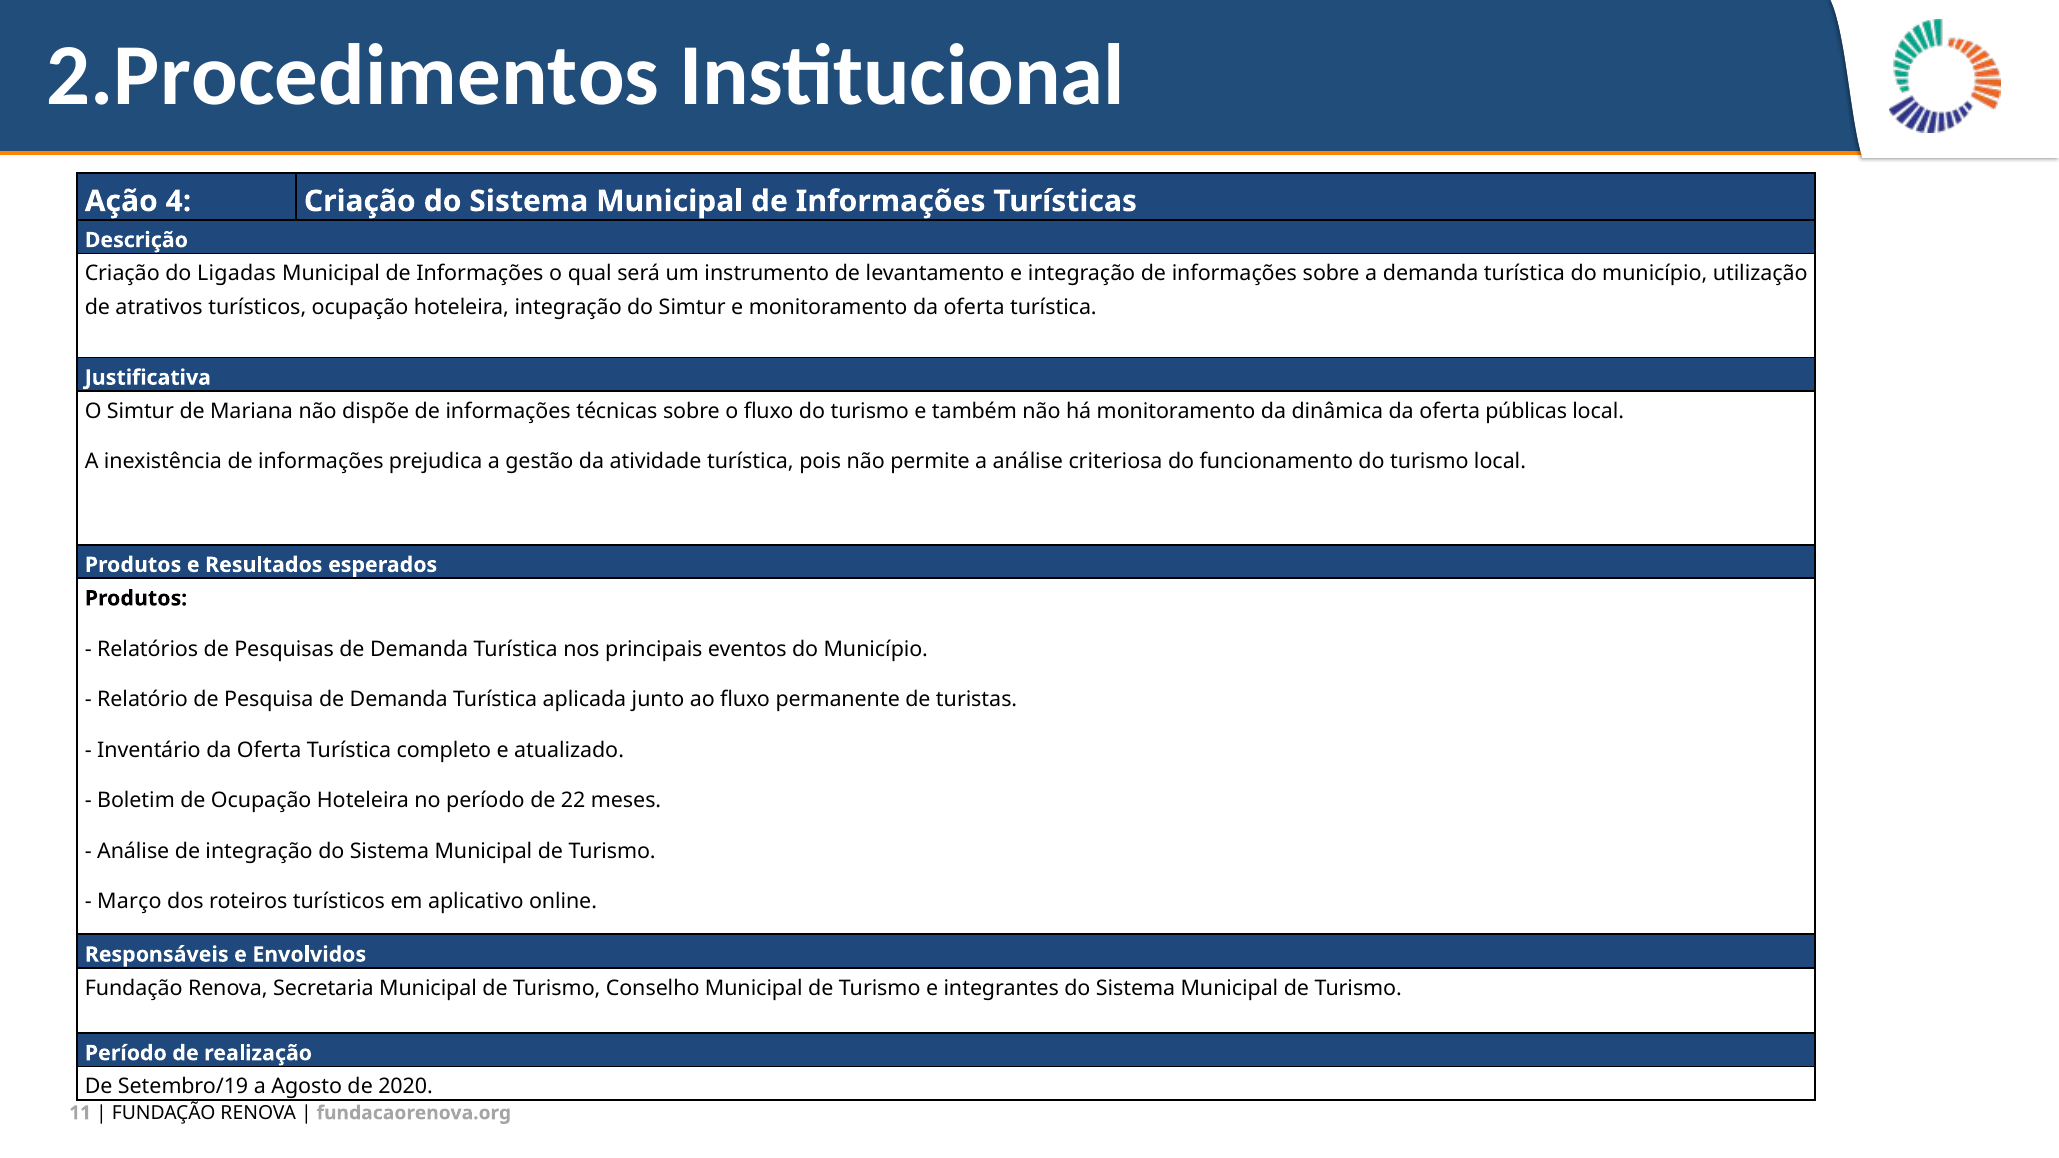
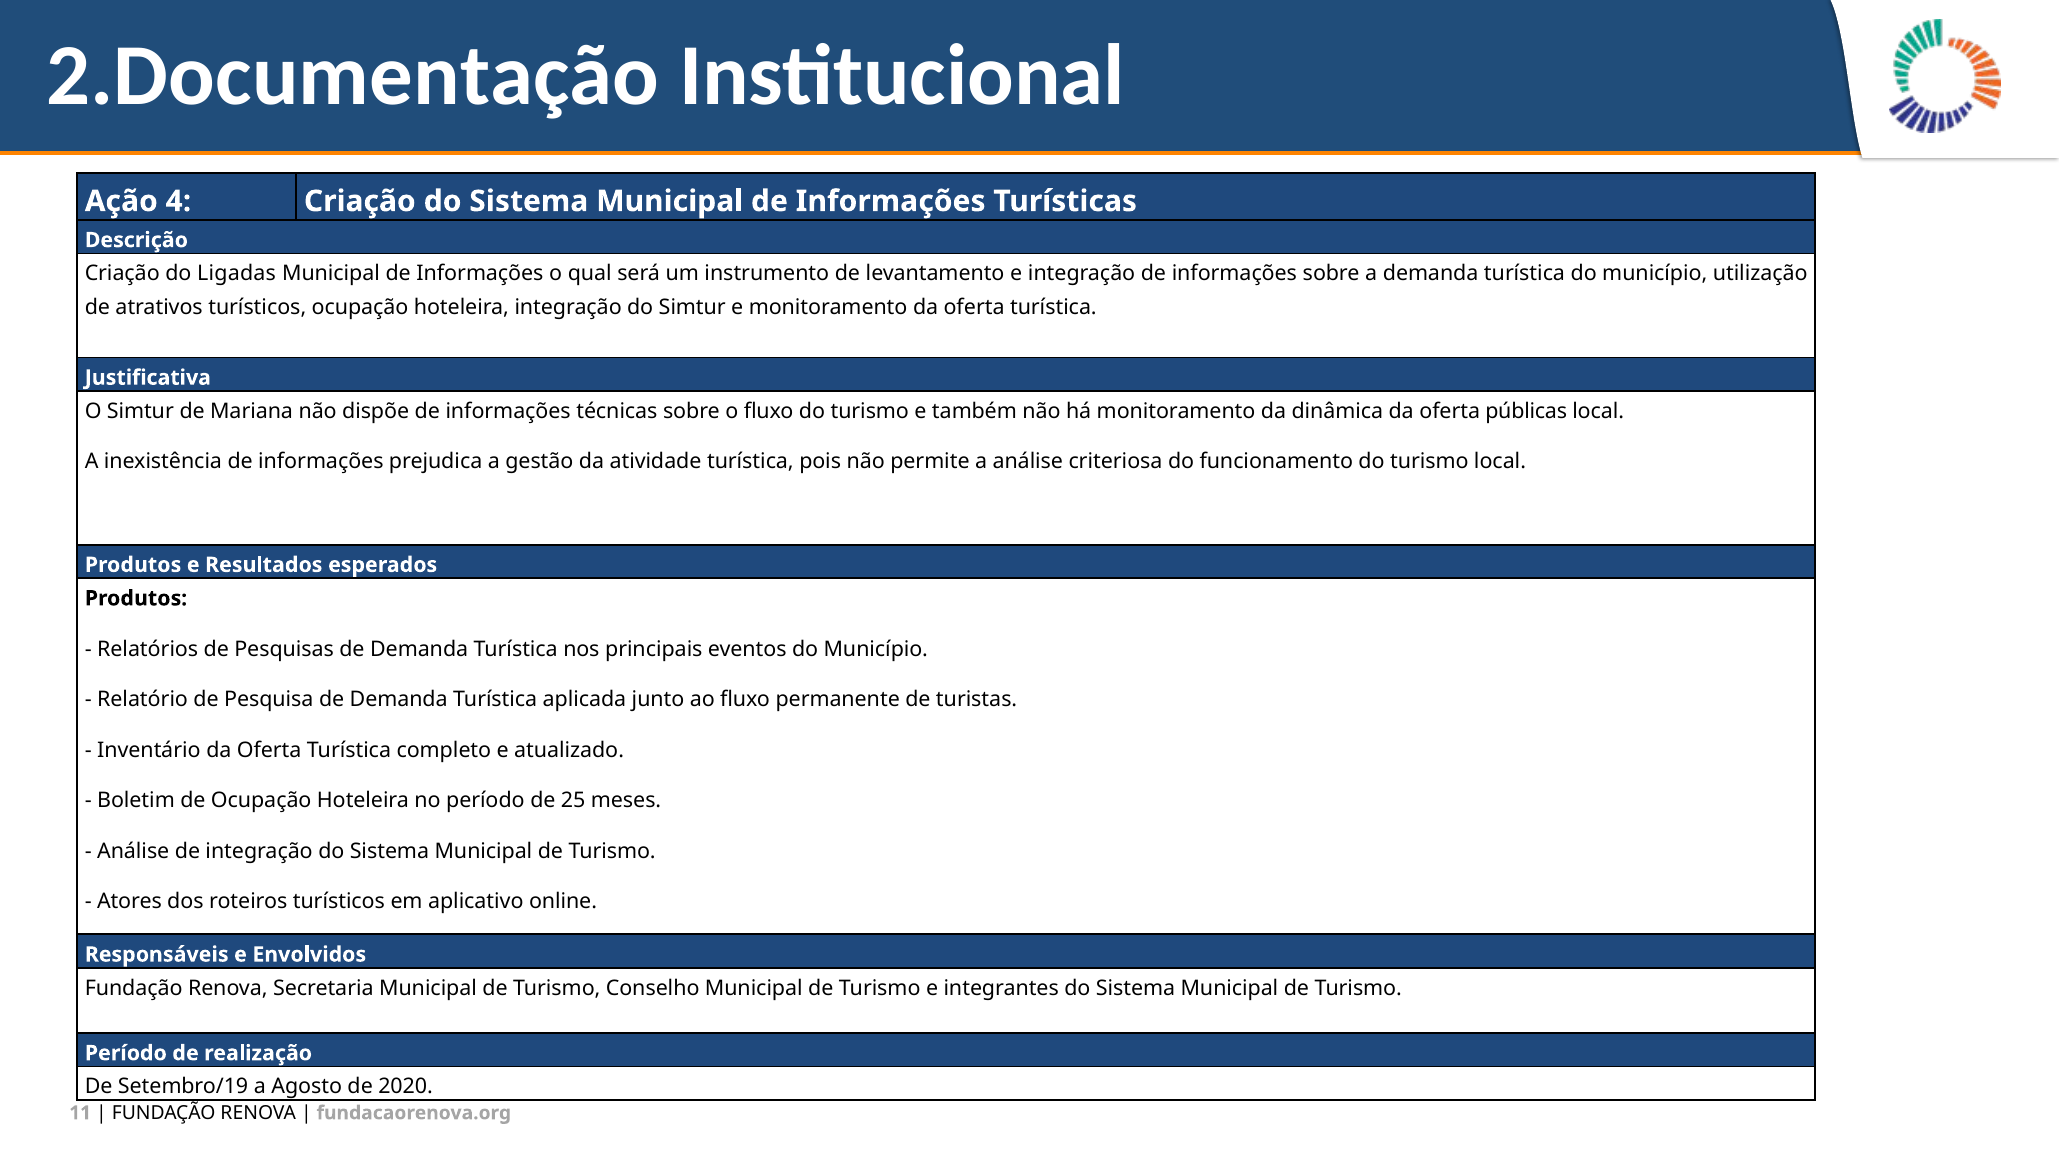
2.Procedimentos: 2.Procedimentos -> 2.Documentação
22: 22 -> 25
Março: Março -> Atores
